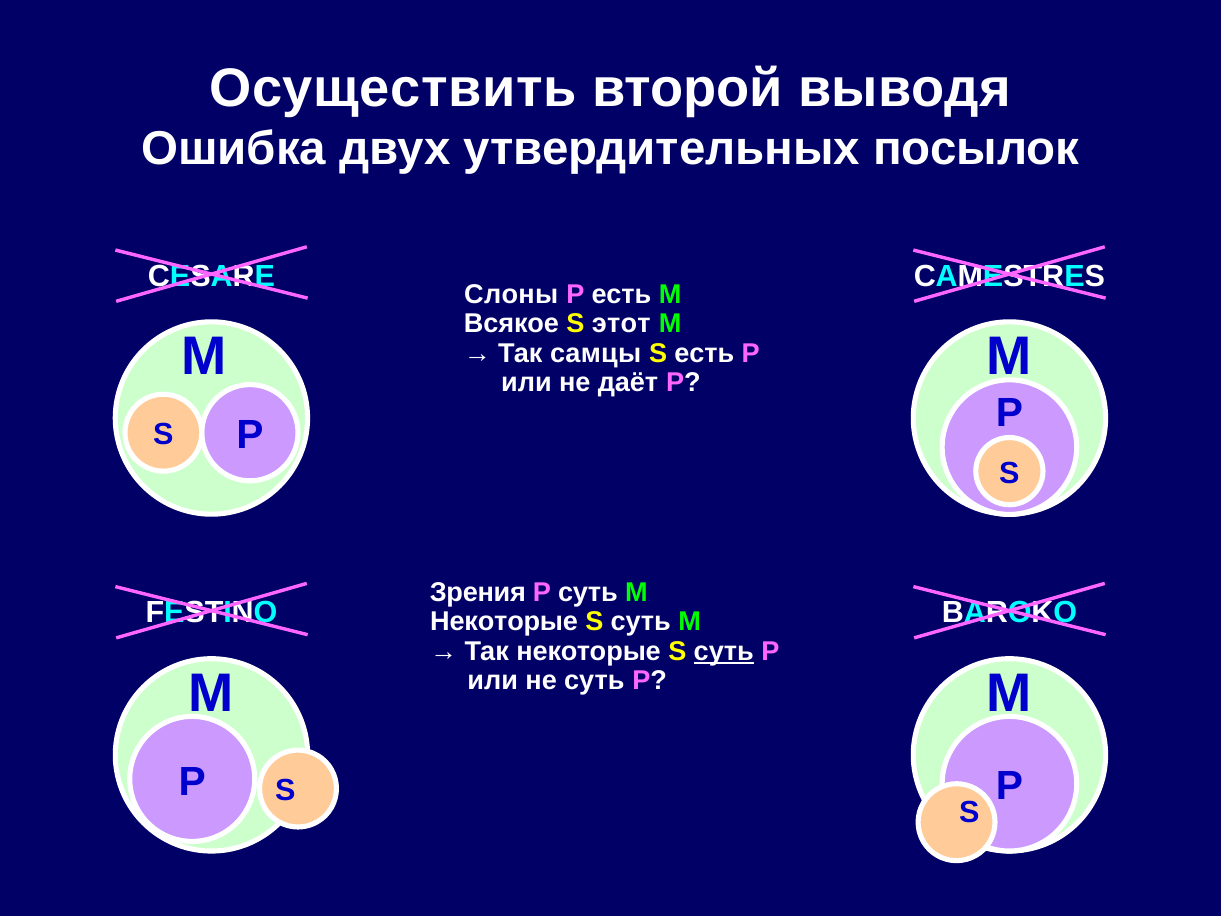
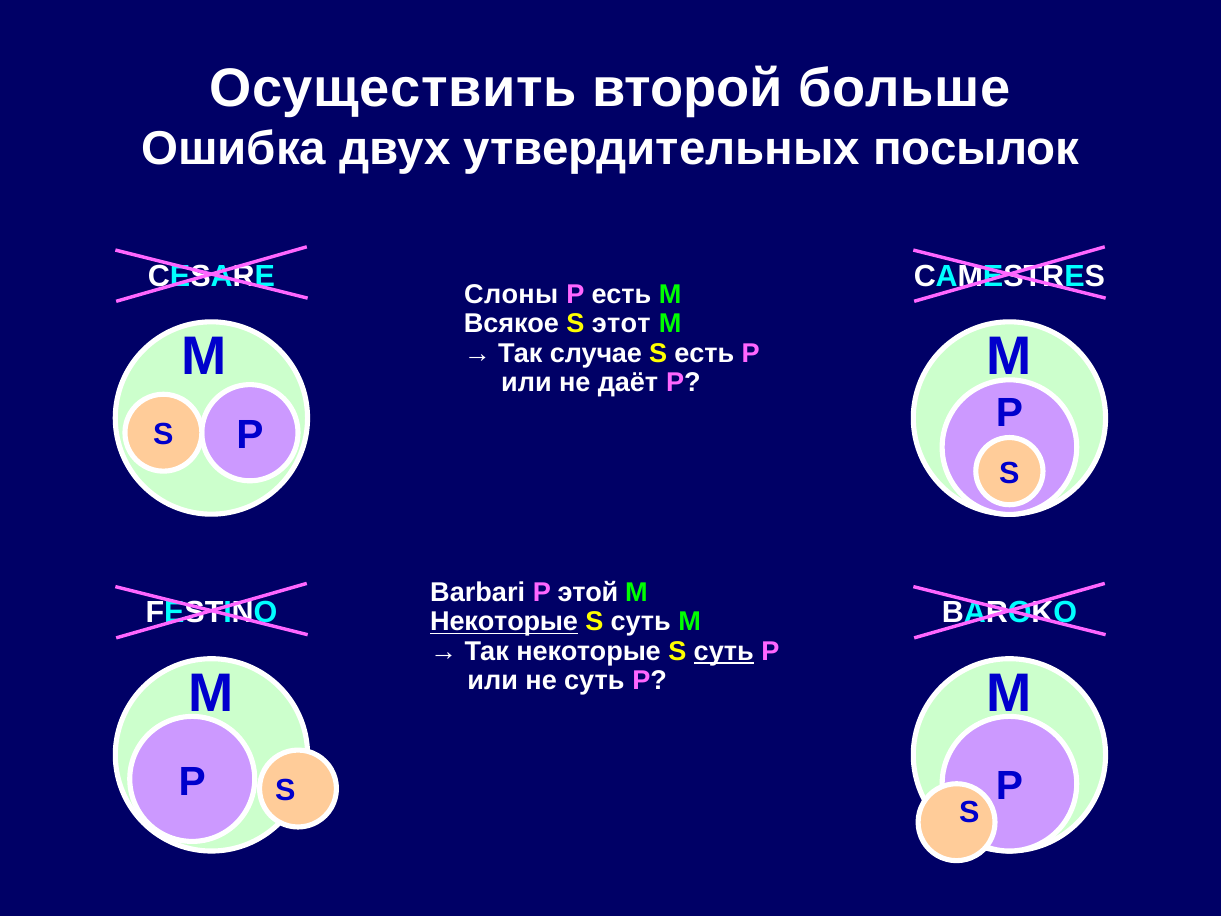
выводя: выводя -> больше
самцы: самцы -> случае
Зрения: Зрения -> Barbari
P суть: суть -> этой
Некоторые at (504, 622) underline: none -> present
